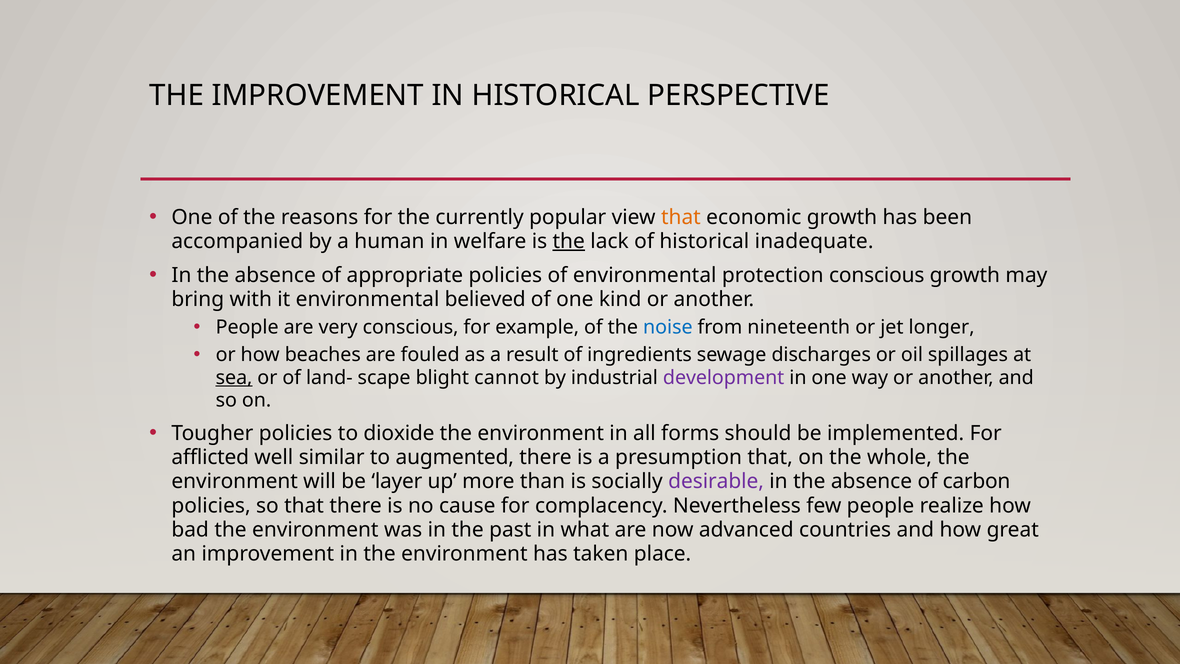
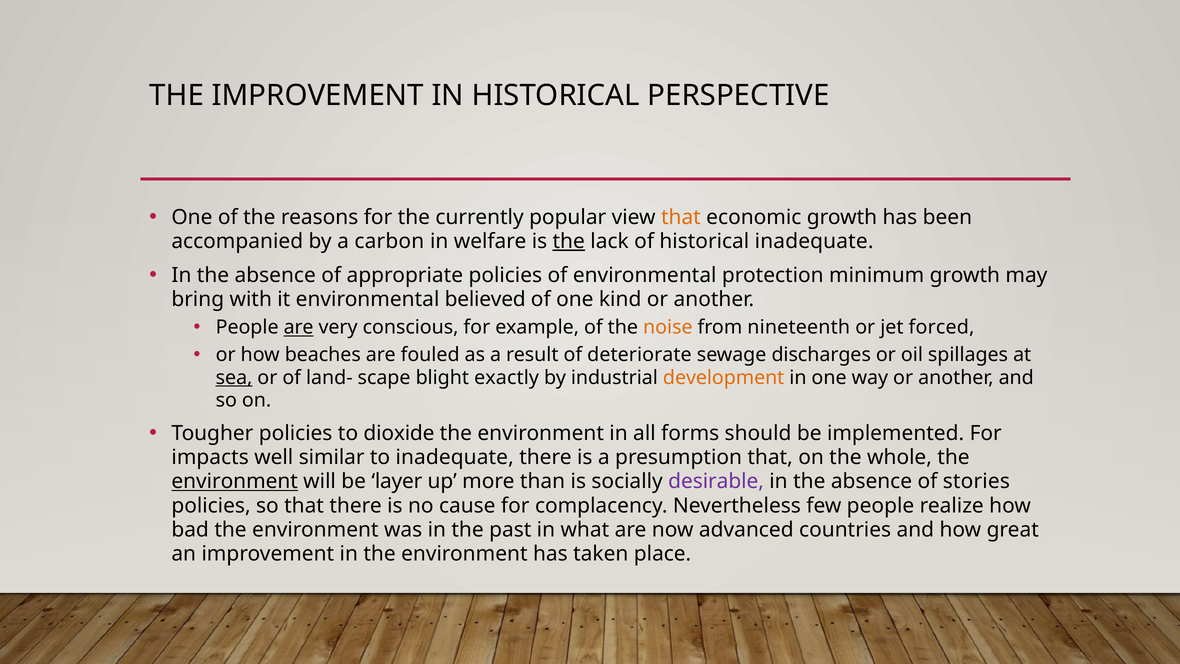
human: human -> carbon
protection conscious: conscious -> minimum
are at (299, 327) underline: none -> present
noise colour: blue -> orange
longer: longer -> forced
ingredients: ingredients -> deteriorate
cannot: cannot -> exactly
development colour: purple -> orange
afflicted: afflicted -> impacts
to augmented: augmented -> inadequate
environment at (235, 481) underline: none -> present
carbon: carbon -> stories
